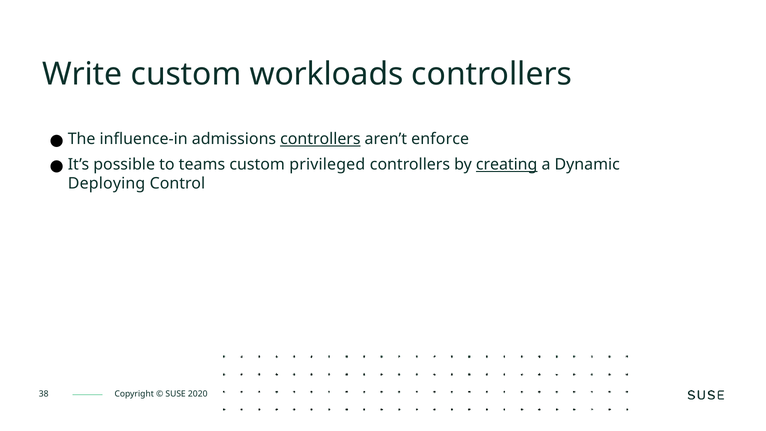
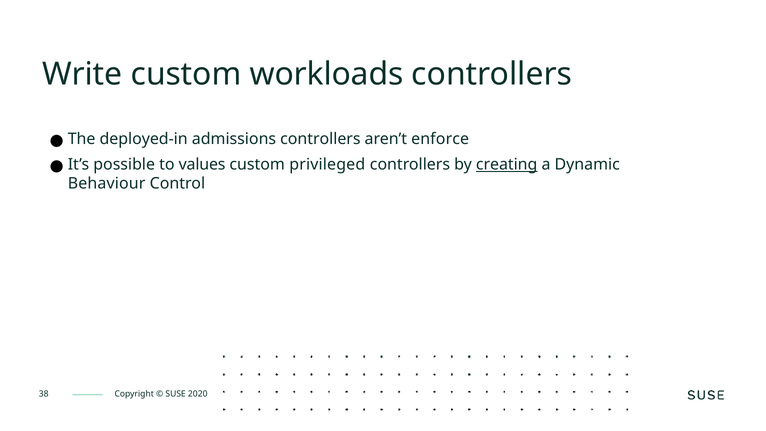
influence-in: influence-in -> deployed-in
controllers at (320, 139) underline: present -> none
teams: teams -> values
Deploying: Deploying -> Behaviour
